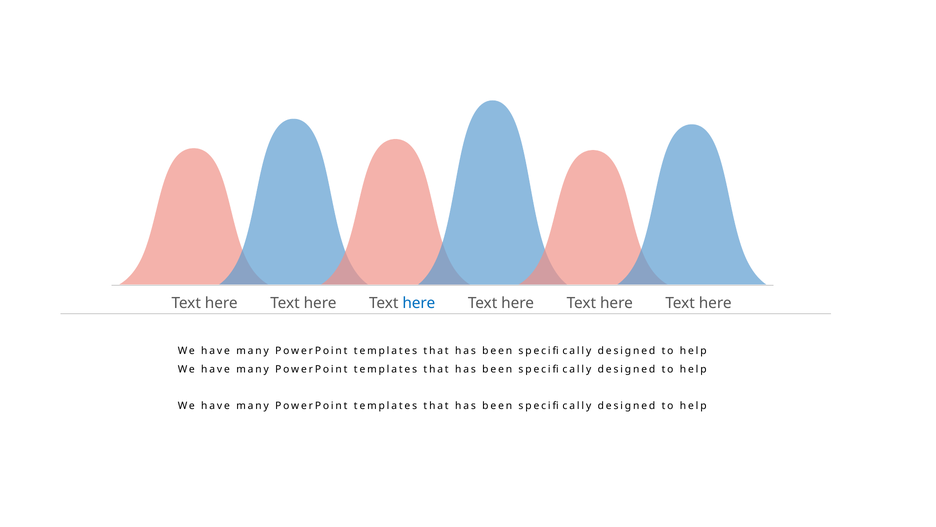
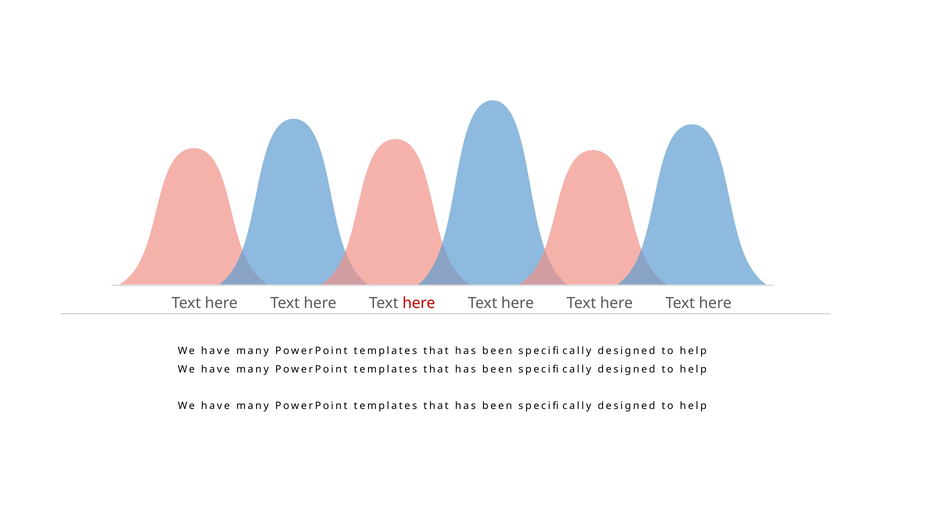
here at (419, 303) colour: blue -> red
